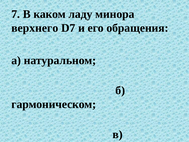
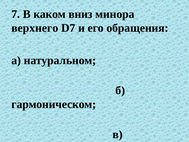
ладу: ладу -> вниз
